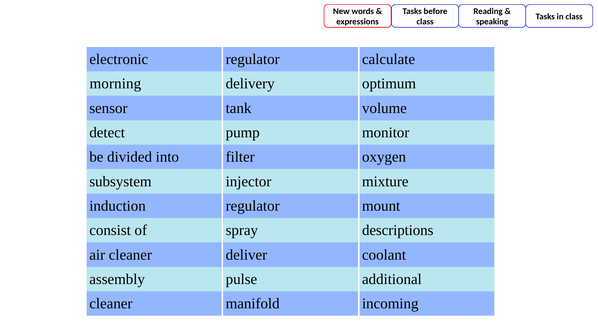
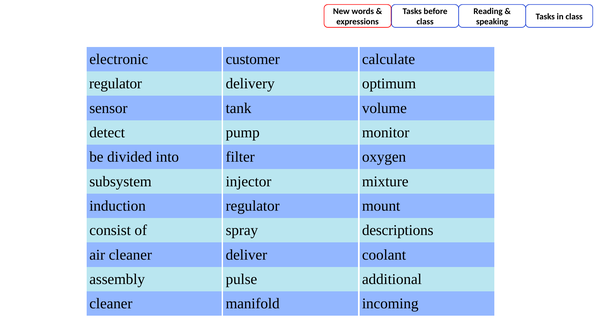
electronic regulator: regulator -> customer
morning at (115, 84): morning -> regulator
